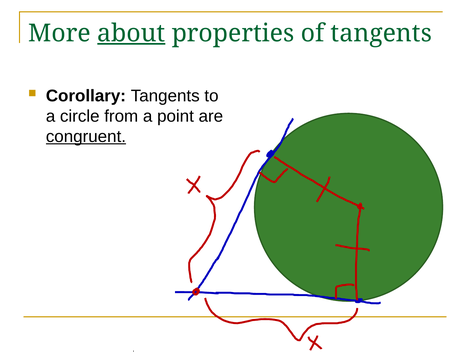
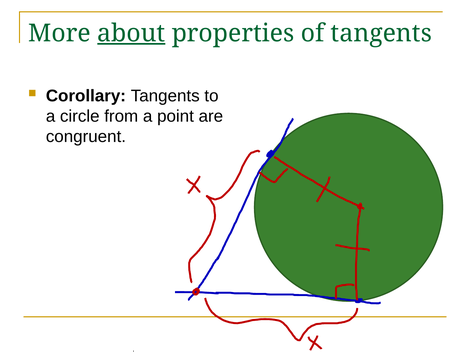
congruent underline: present -> none
